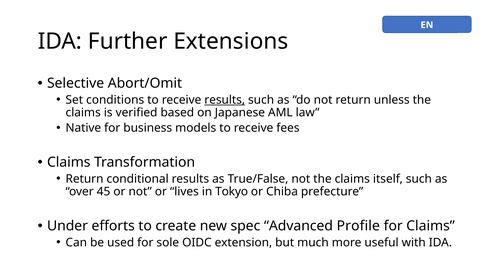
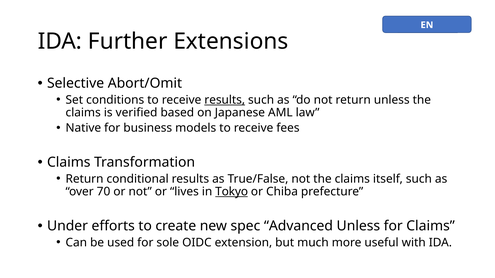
45: 45 -> 70
Tokyo underline: none -> present
Advanced Profile: Profile -> Unless
